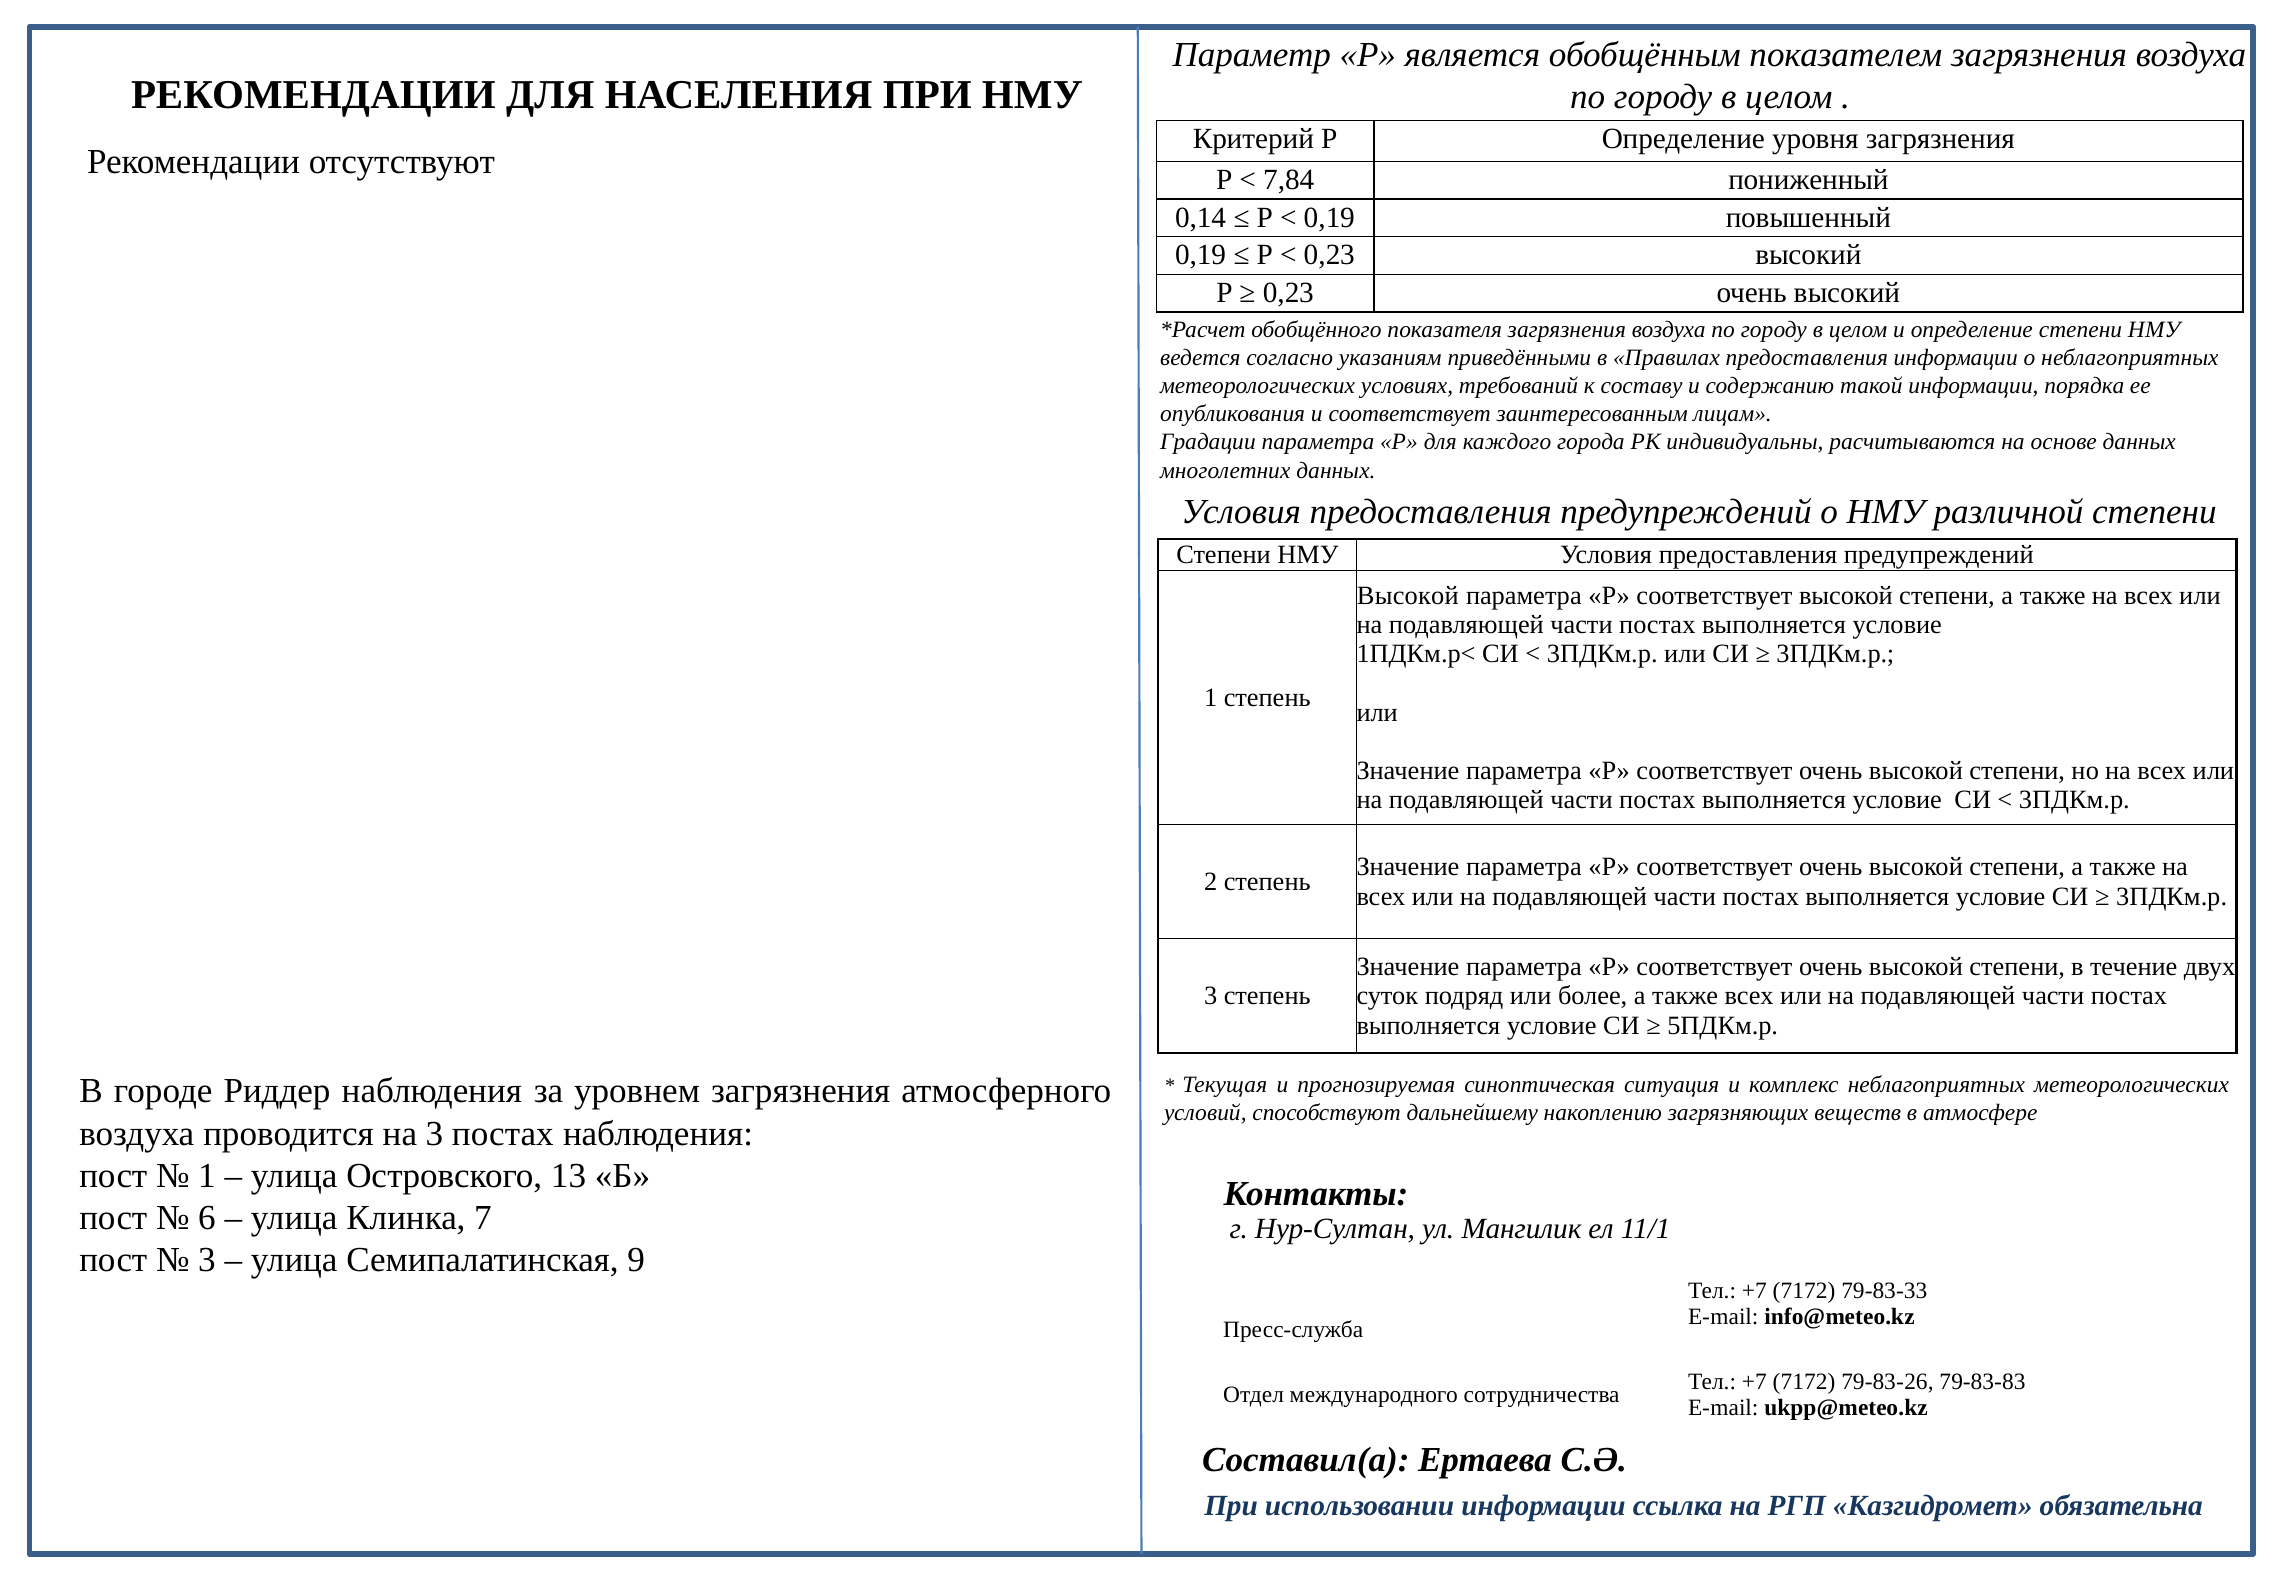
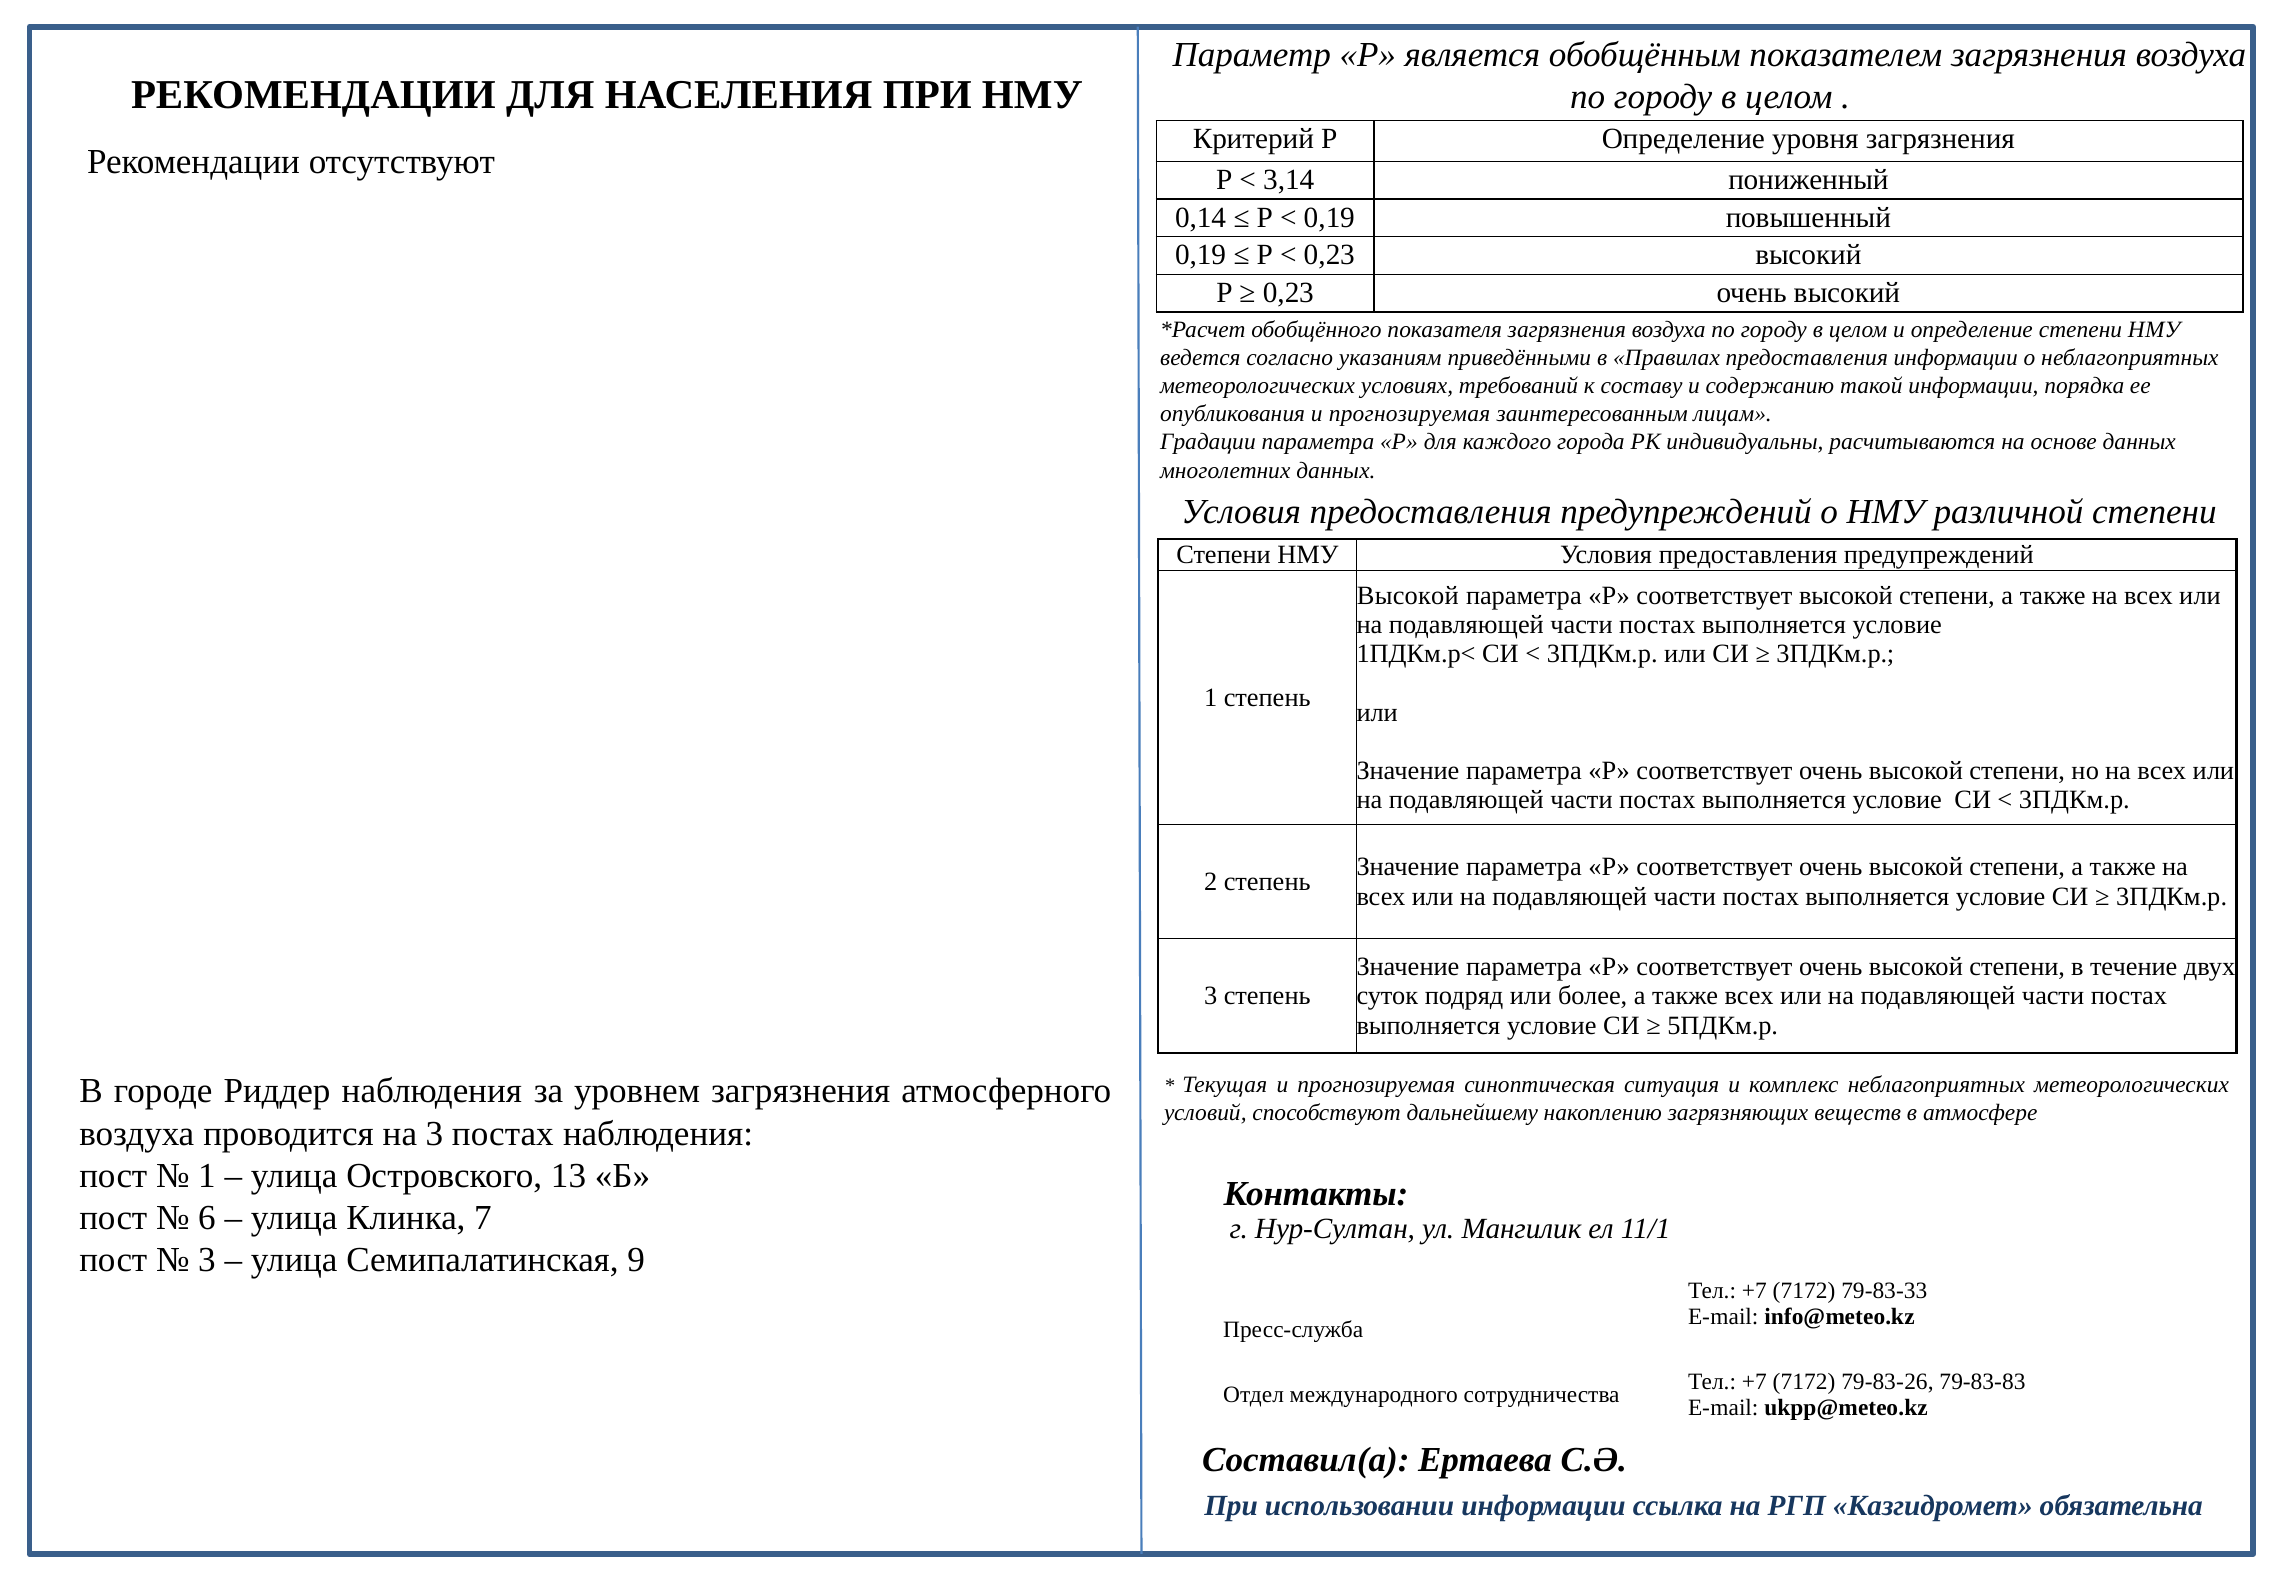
7,84: 7,84 -> 3,14
опубликования и соответствует: соответствует -> прогнозируемая
